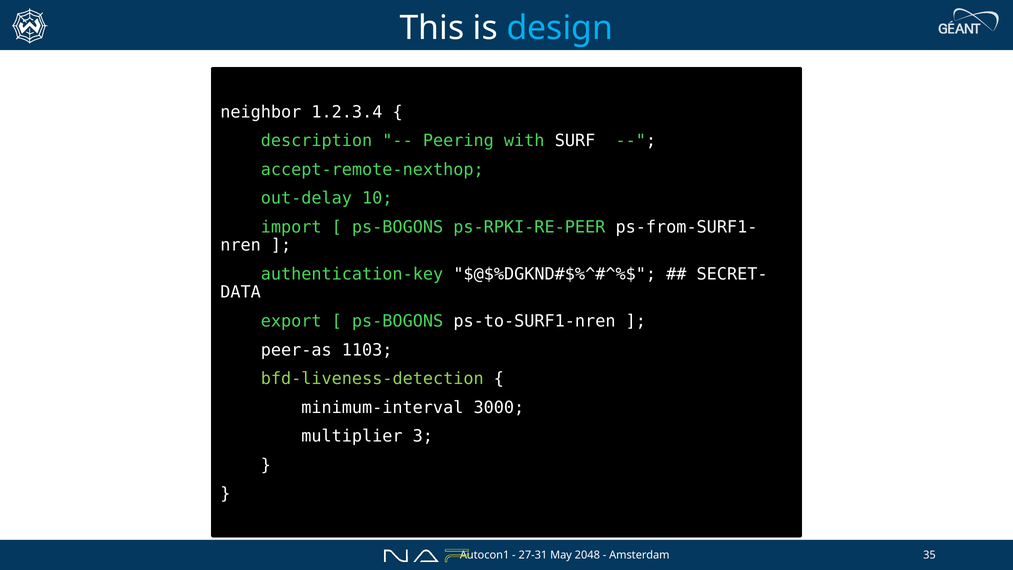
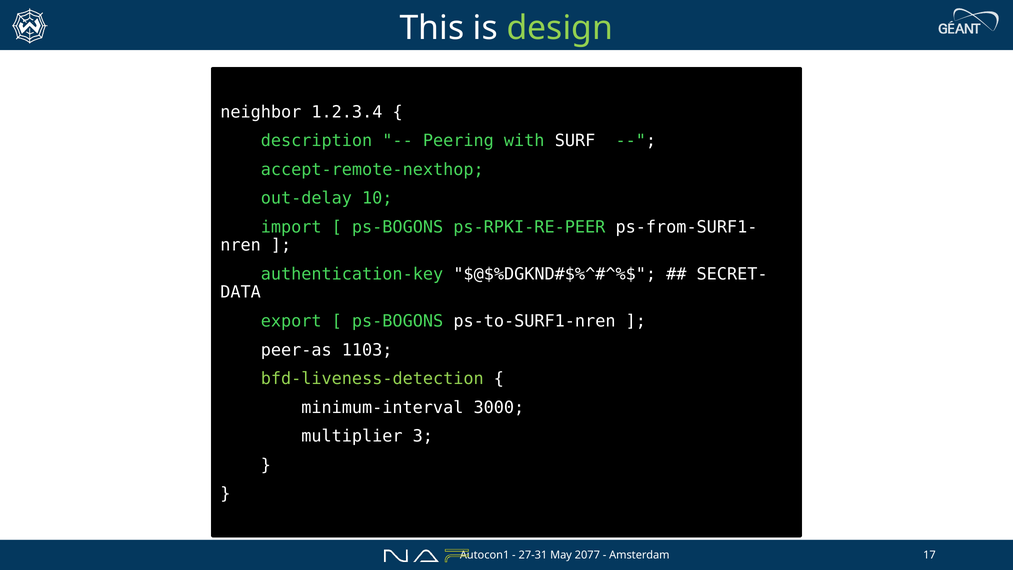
design colour: light blue -> light green
2048: 2048 -> 2077
35: 35 -> 17
